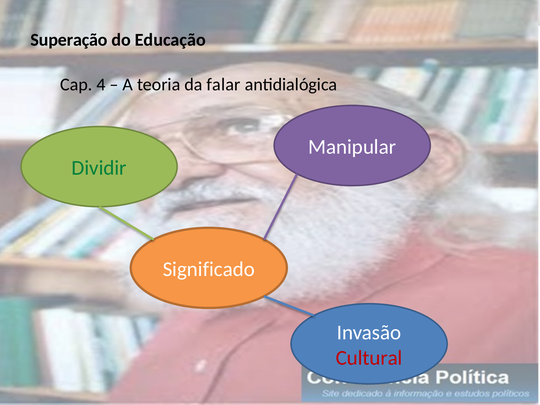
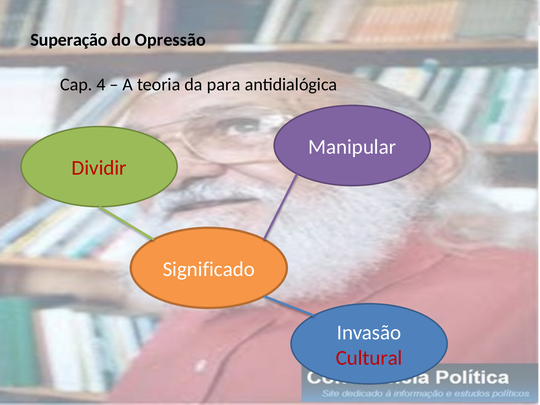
Educação: Educação -> Opressão
falar: falar -> para
Dividir colour: green -> red
